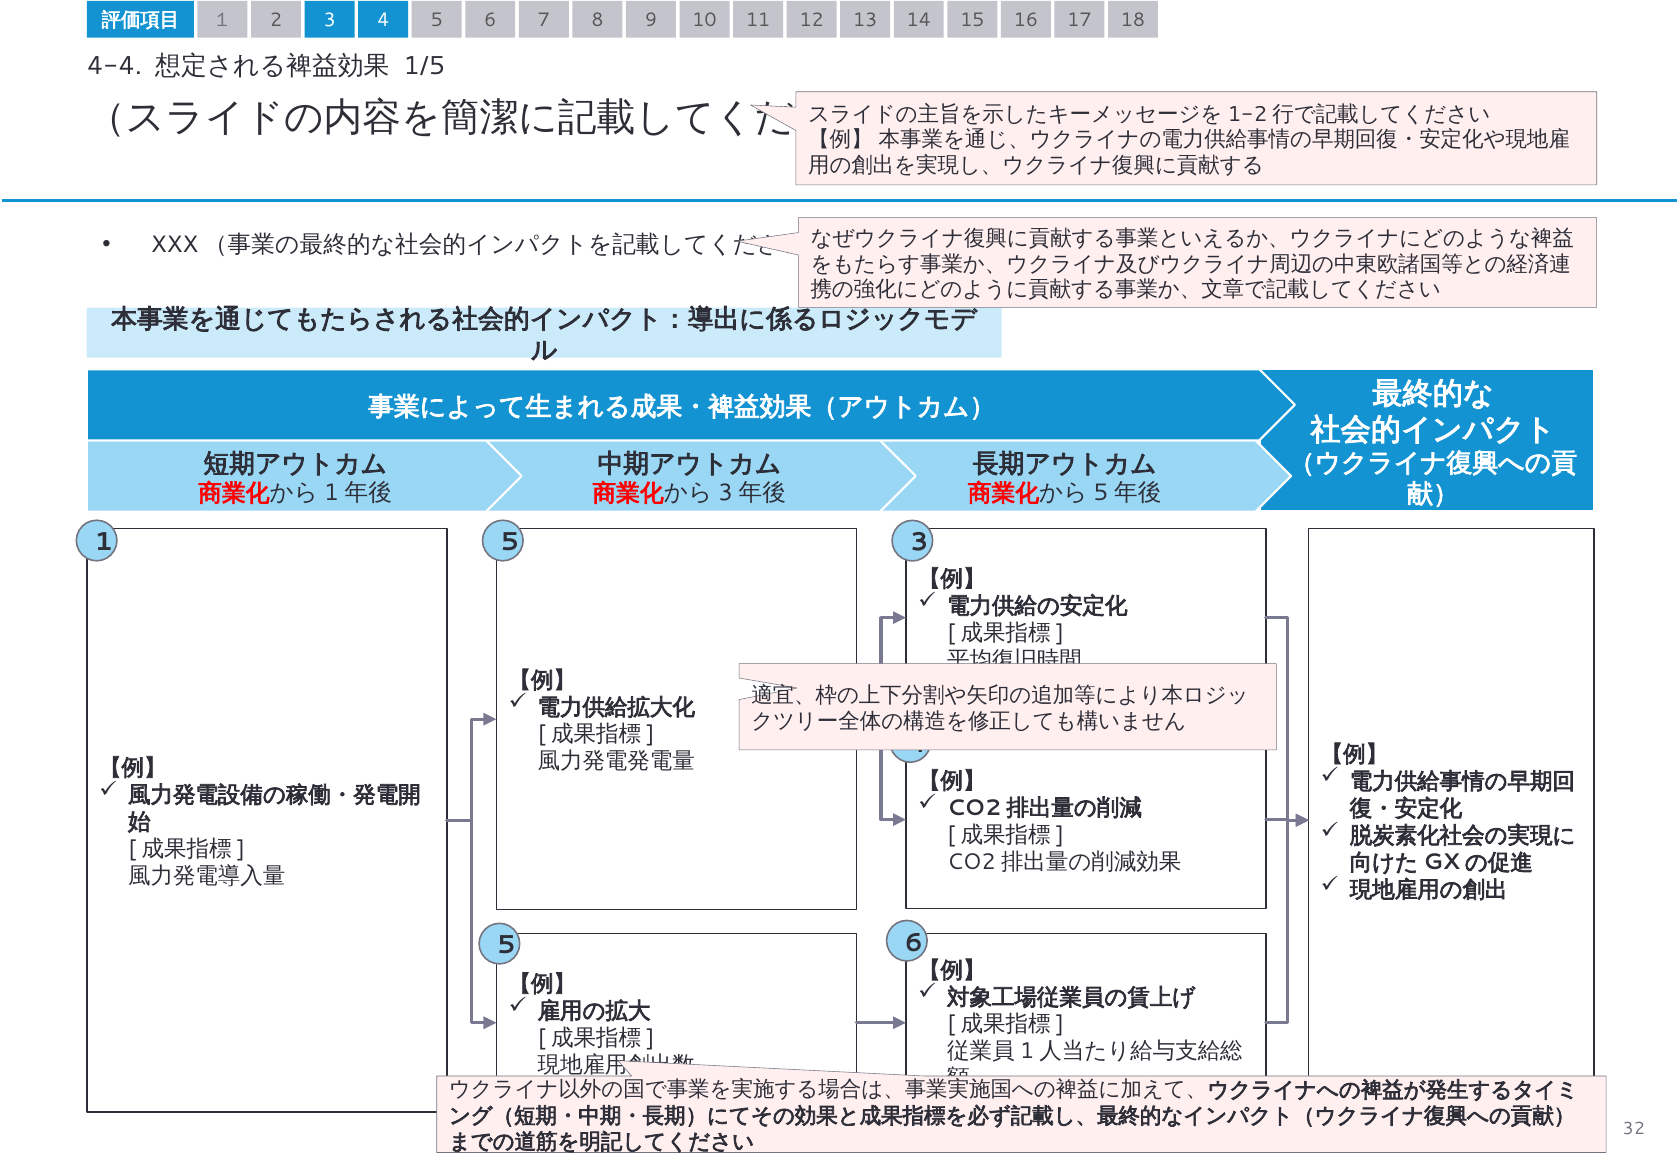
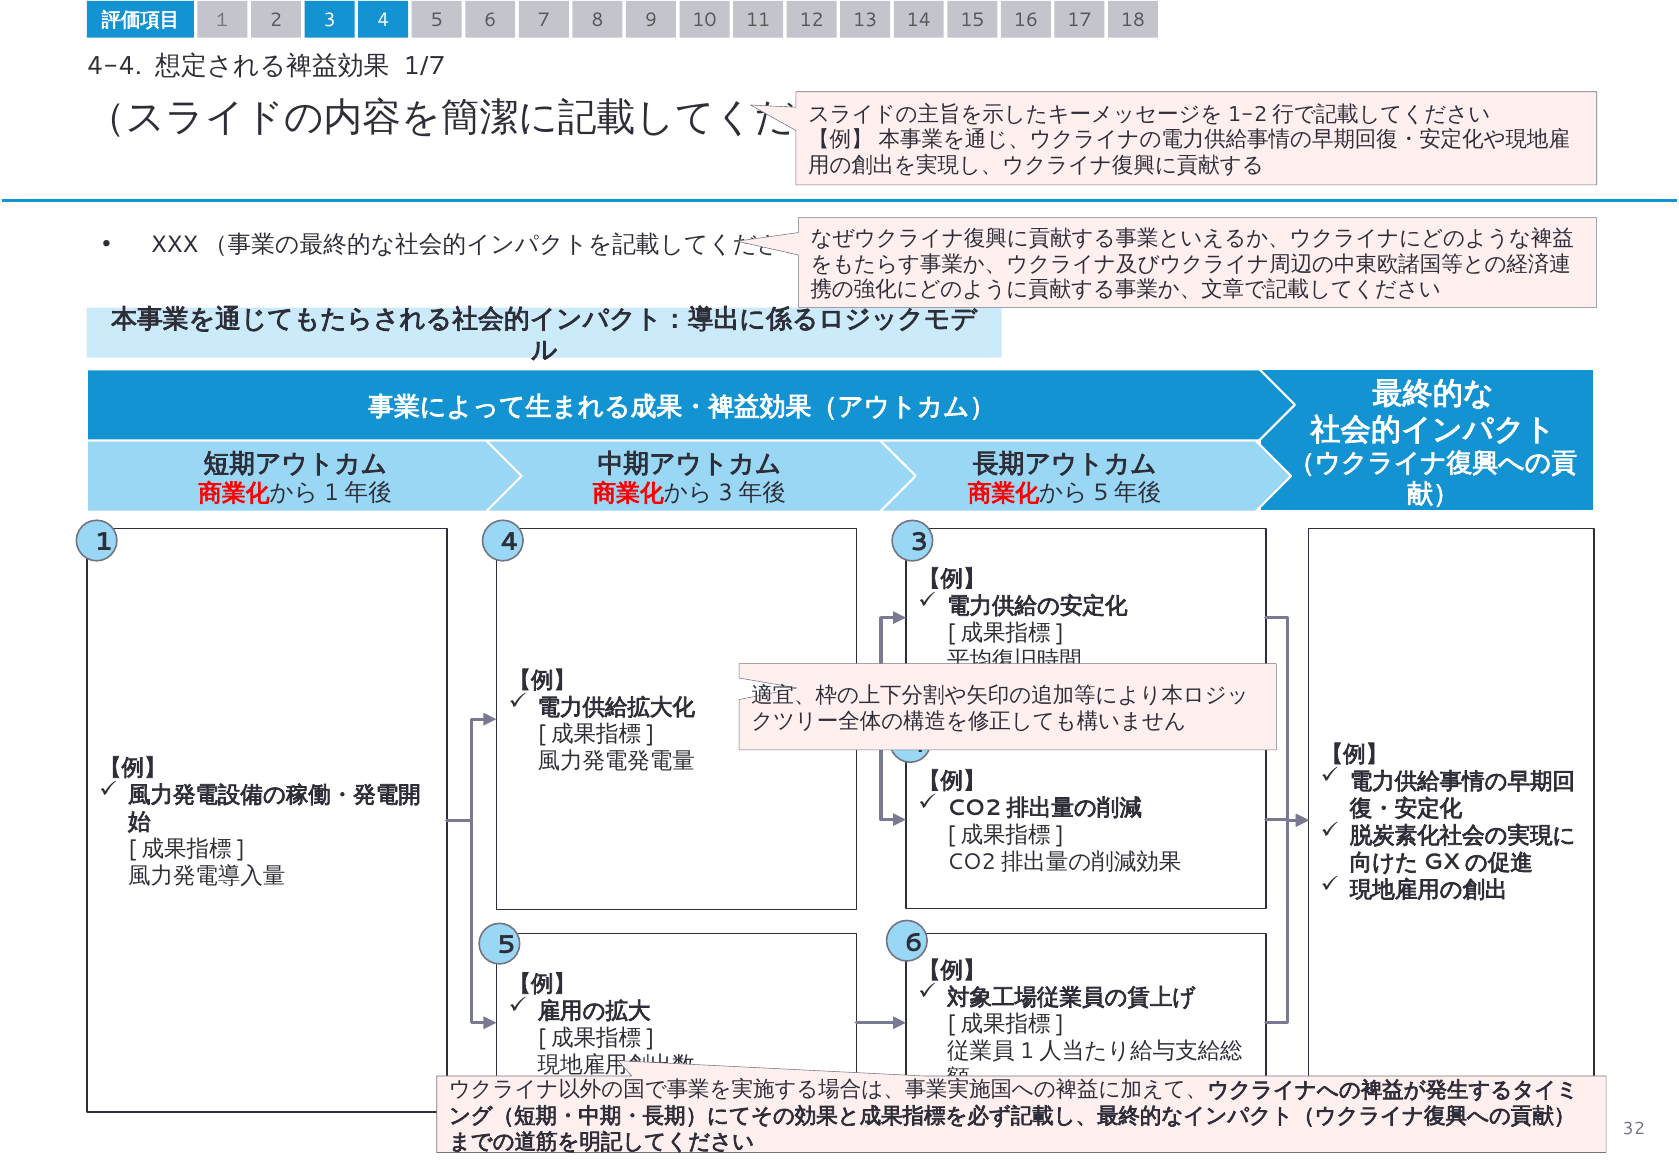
1/5: 1/5 -> 1/7
1 5: 5 -> 4
